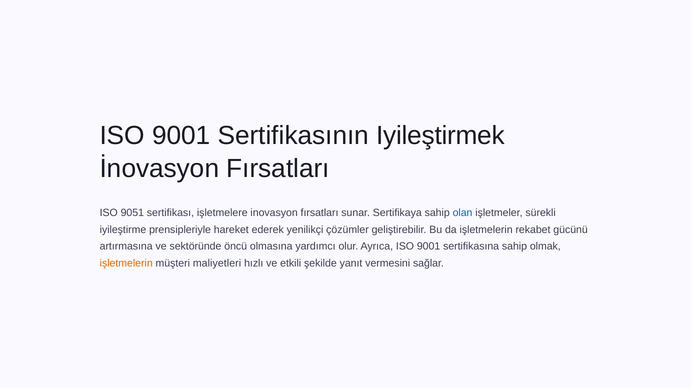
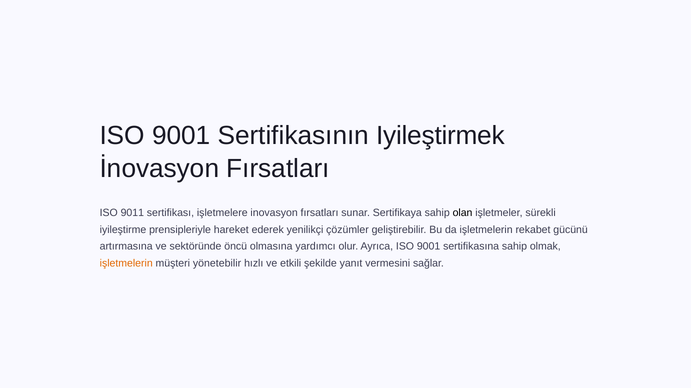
9051: 9051 -> 9011
olan colour: blue -> black
maliyetleri: maliyetleri -> yönetebilir
